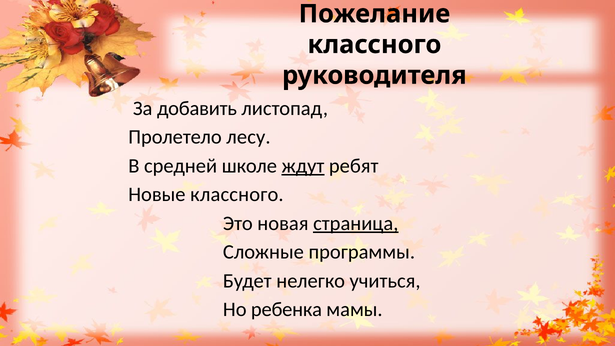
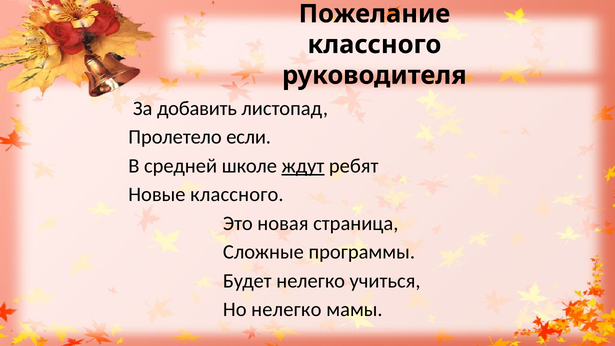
лесу: лесу -> если
страница underline: present -> none
Но ребенка: ребенка -> нелегко
